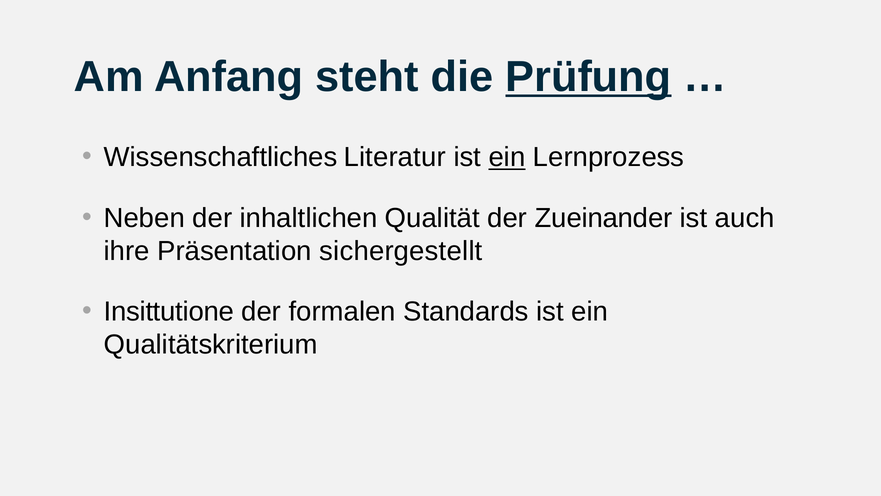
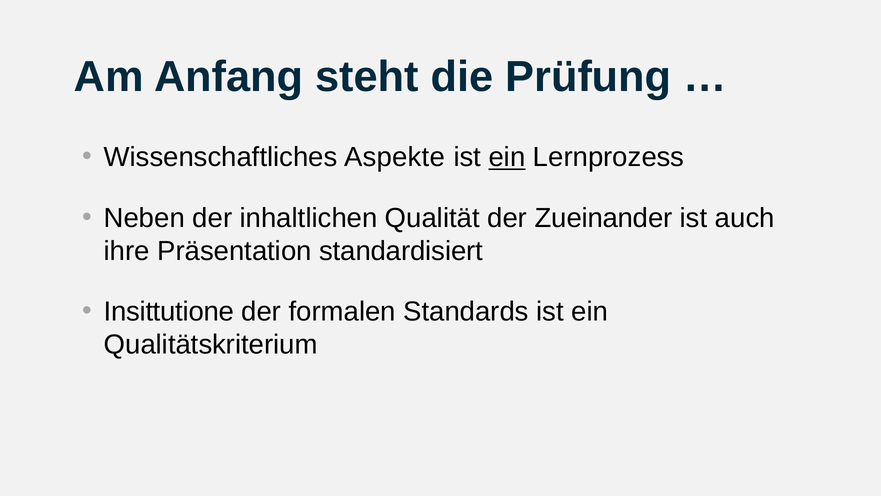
Prüfung underline: present -> none
Literatur: Literatur -> Aspekte
sichergestellt: sichergestellt -> standardisiert
